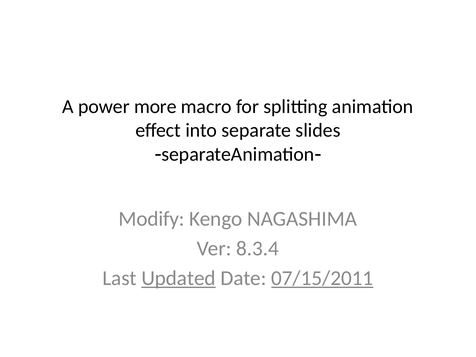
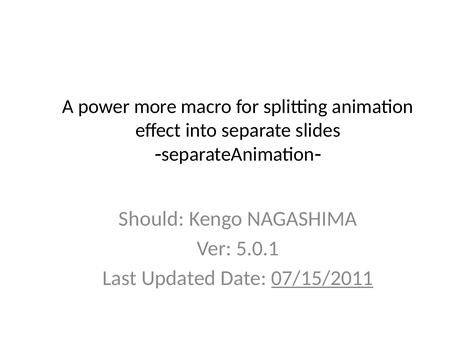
Modify: Modify -> Should
8.3.4: 8.3.4 -> 5.0.1
Updated underline: present -> none
